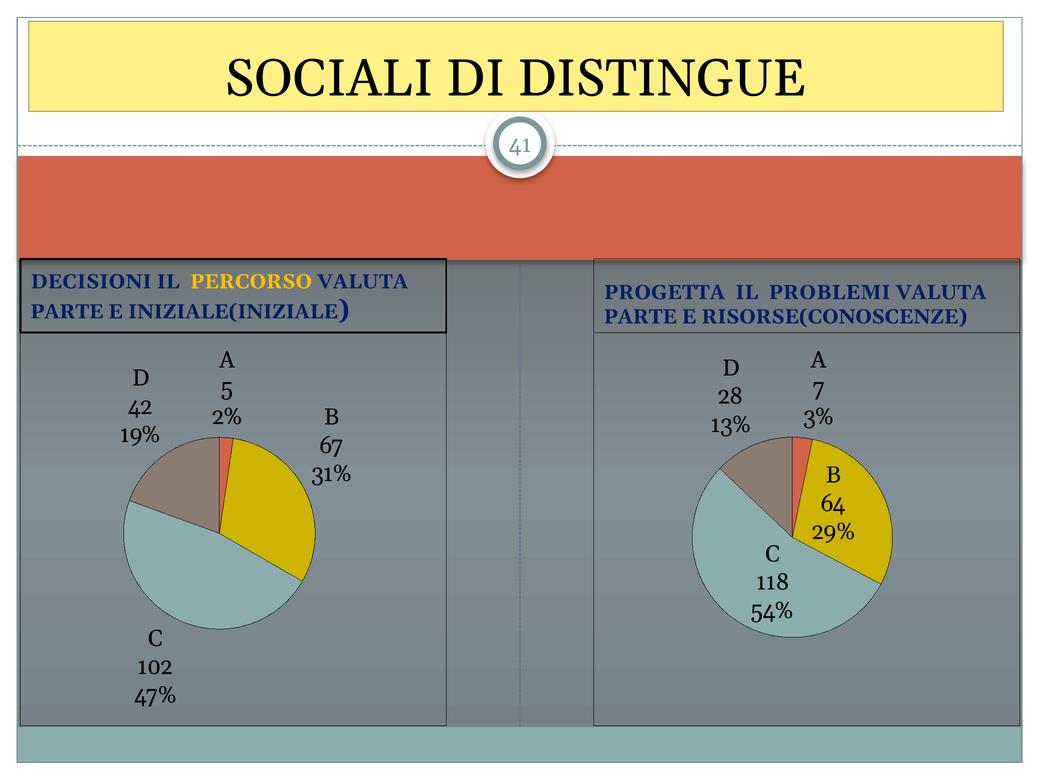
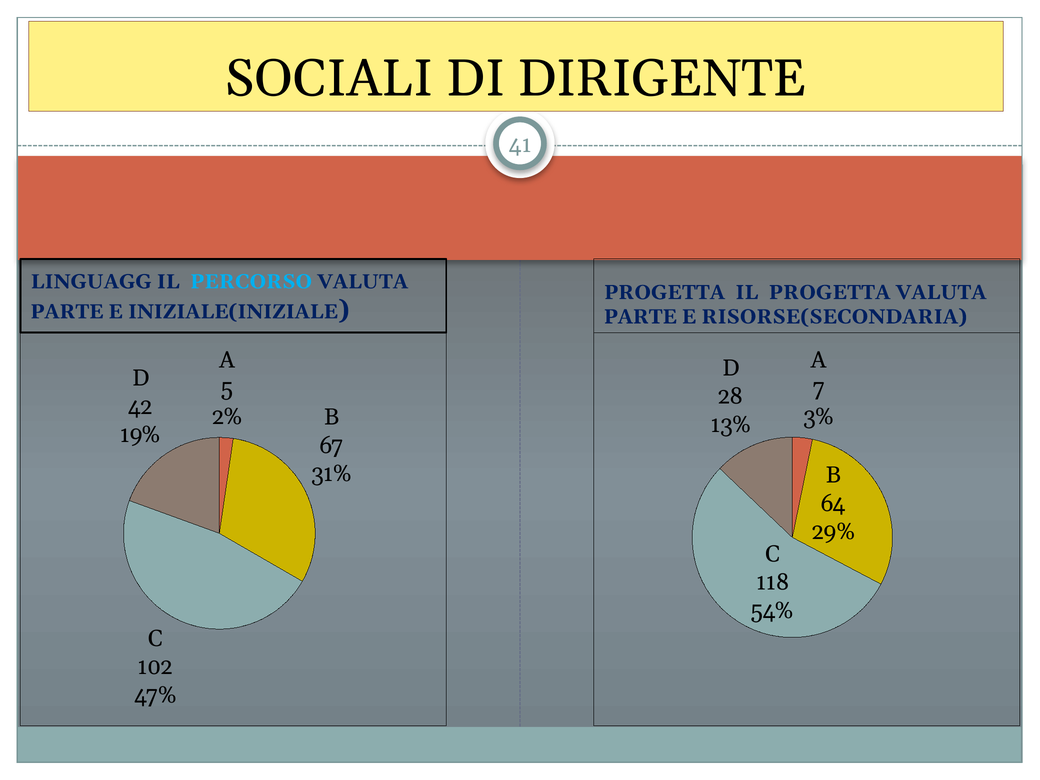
DISTINGUE: DISTINGUE -> DIRIGENTE
DECISIONI: DECISIONI -> LINGUAGG
PERCORSO colour: yellow -> light blue
IL PROBLEMI: PROBLEMI -> PROGETTA
RISORSE(CONOSCENZE: RISORSE(CONOSCENZE -> RISORSE(SECONDARIA
